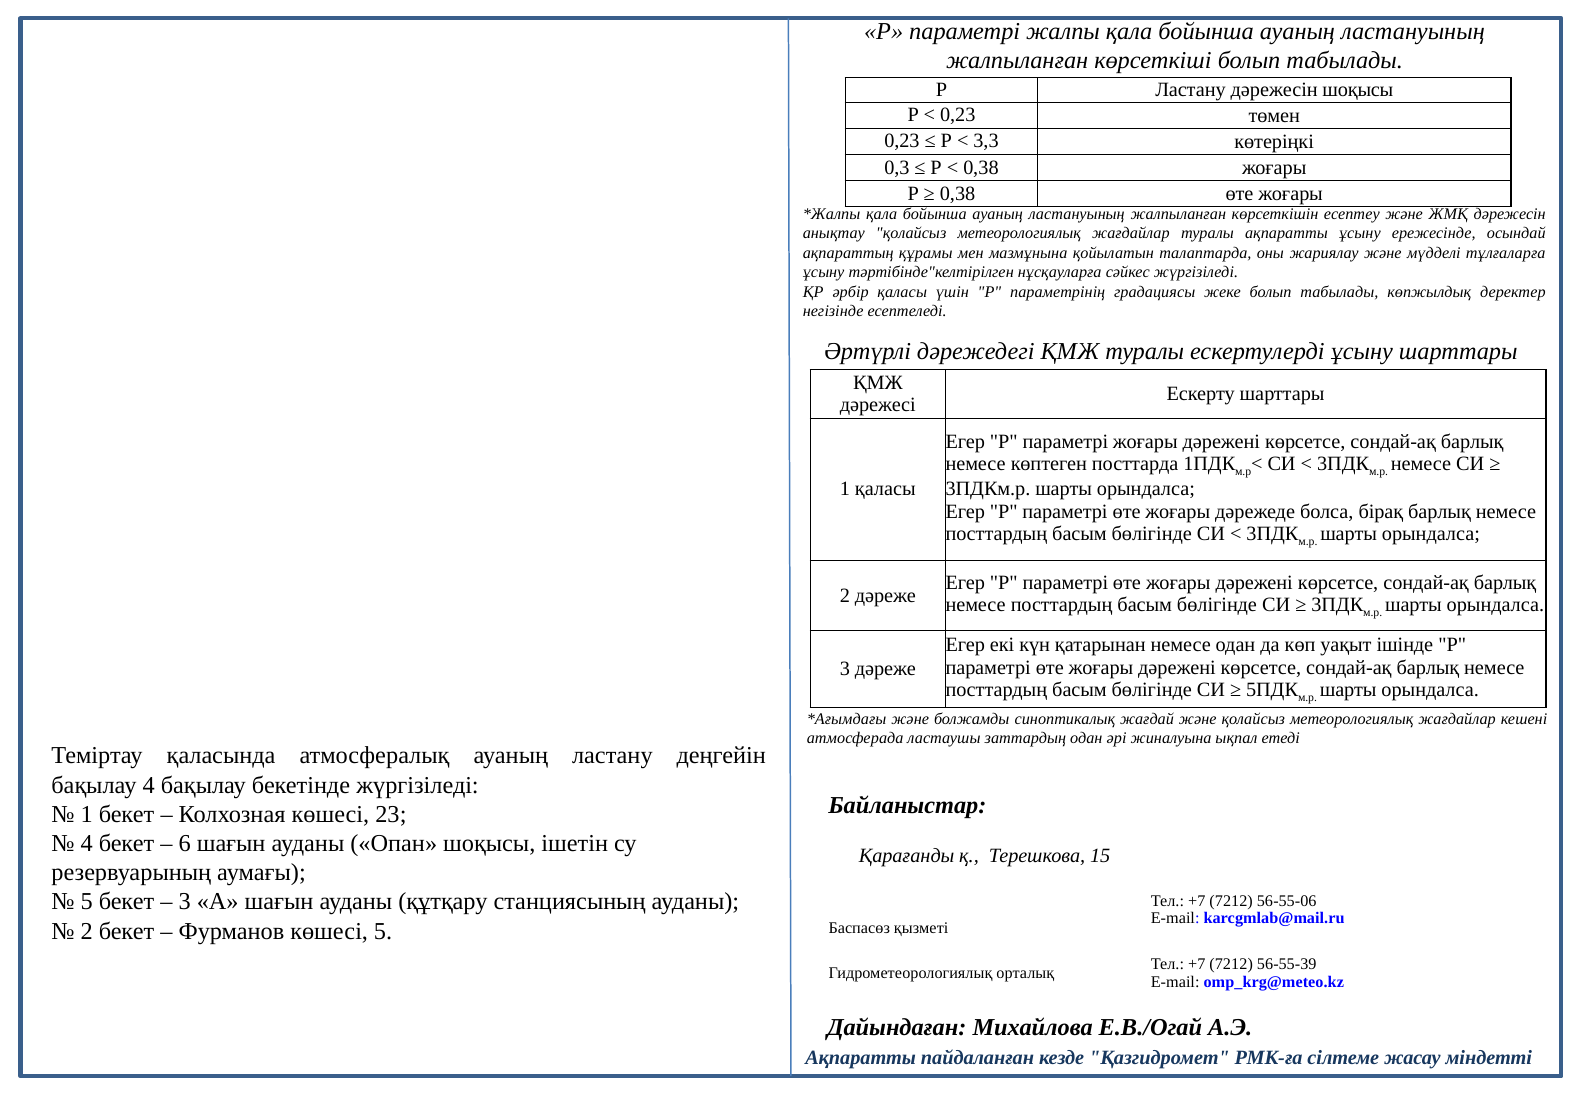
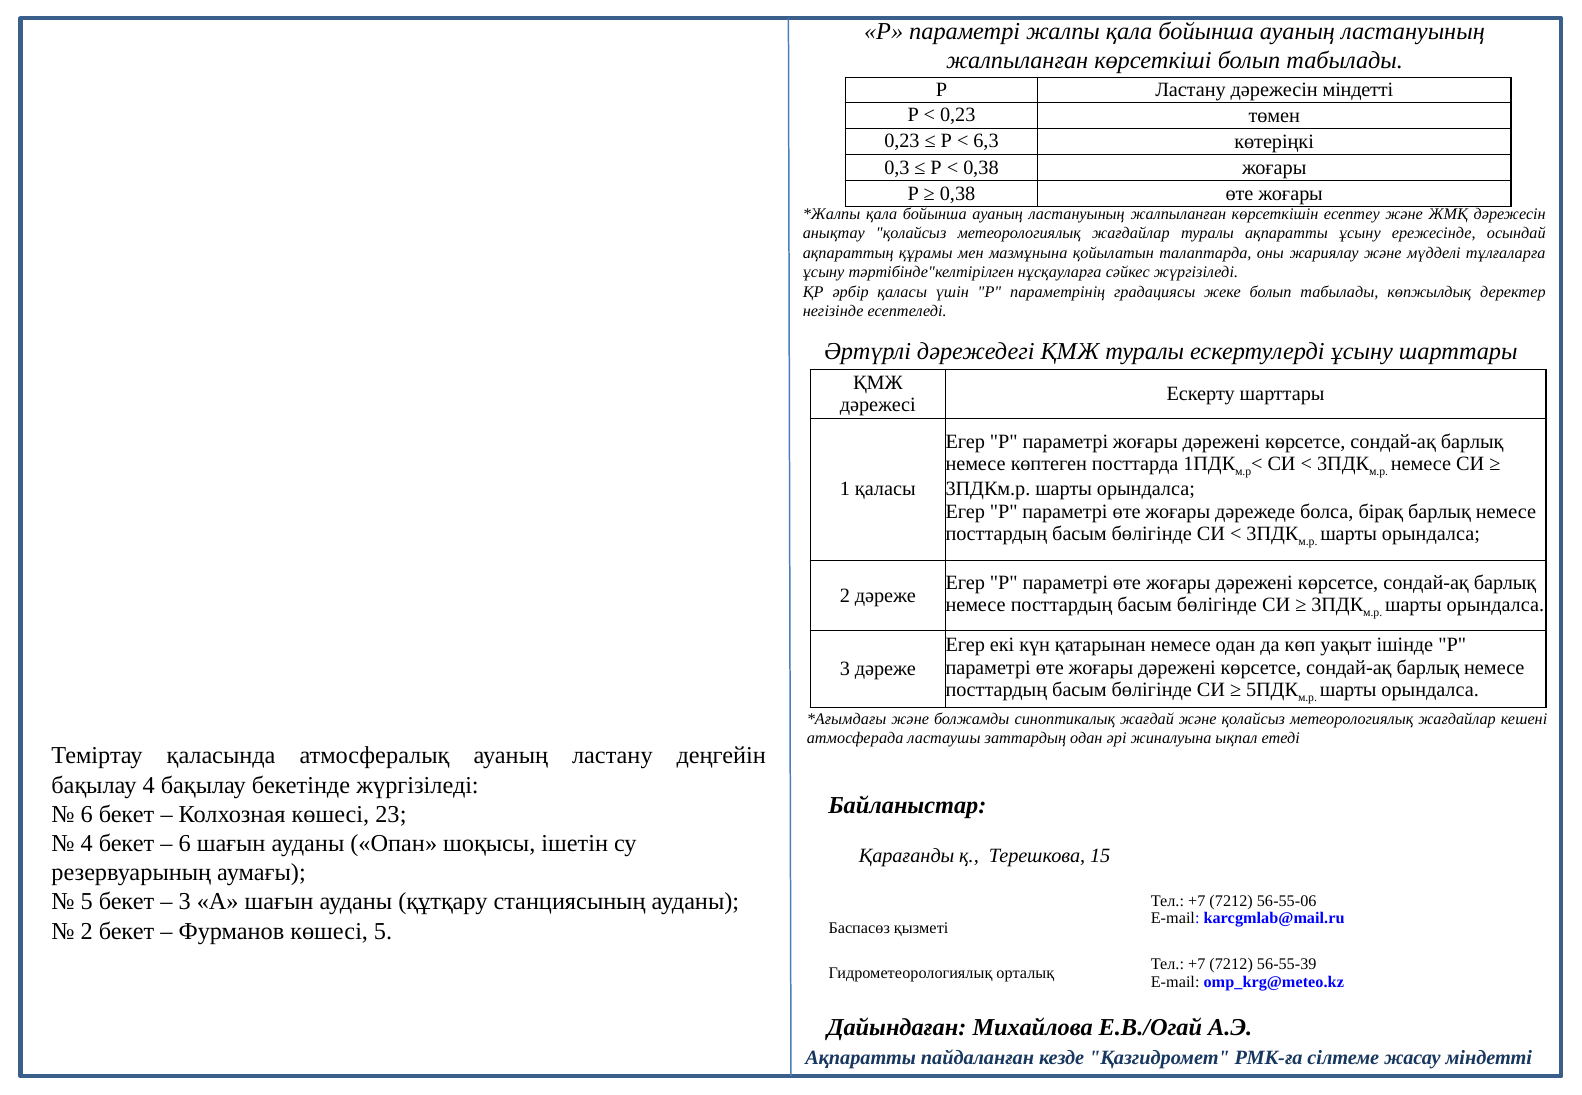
дәрежесін шоқысы: шоқысы -> міндетті
3,3: 3,3 -> 6,3
1 at (87, 814): 1 -> 6
